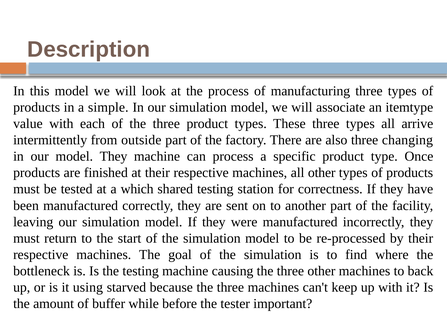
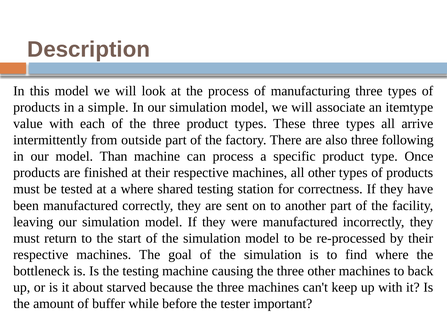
changing: changing -> following
model They: They -> Than
a which: which -> where
using: using -> about
